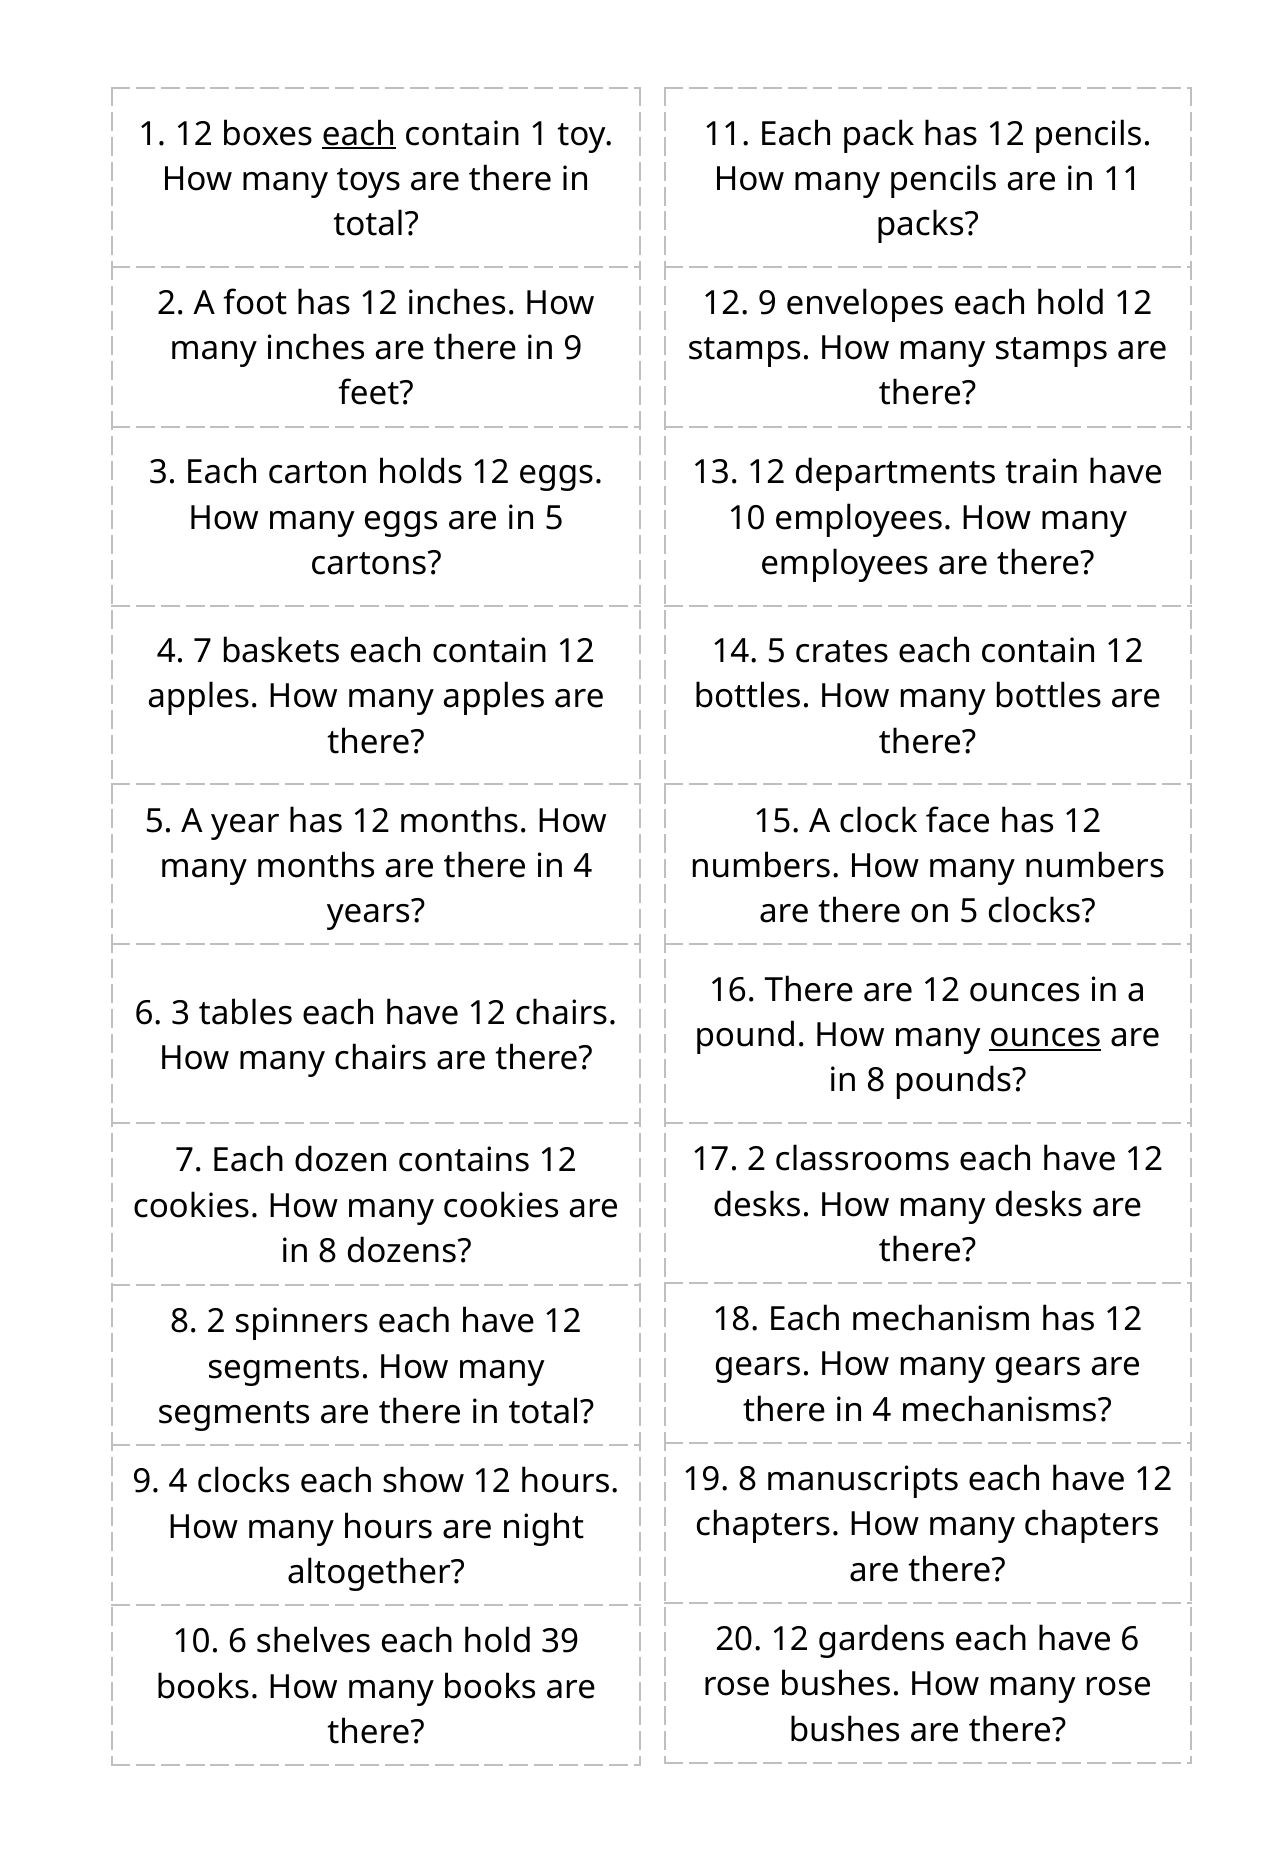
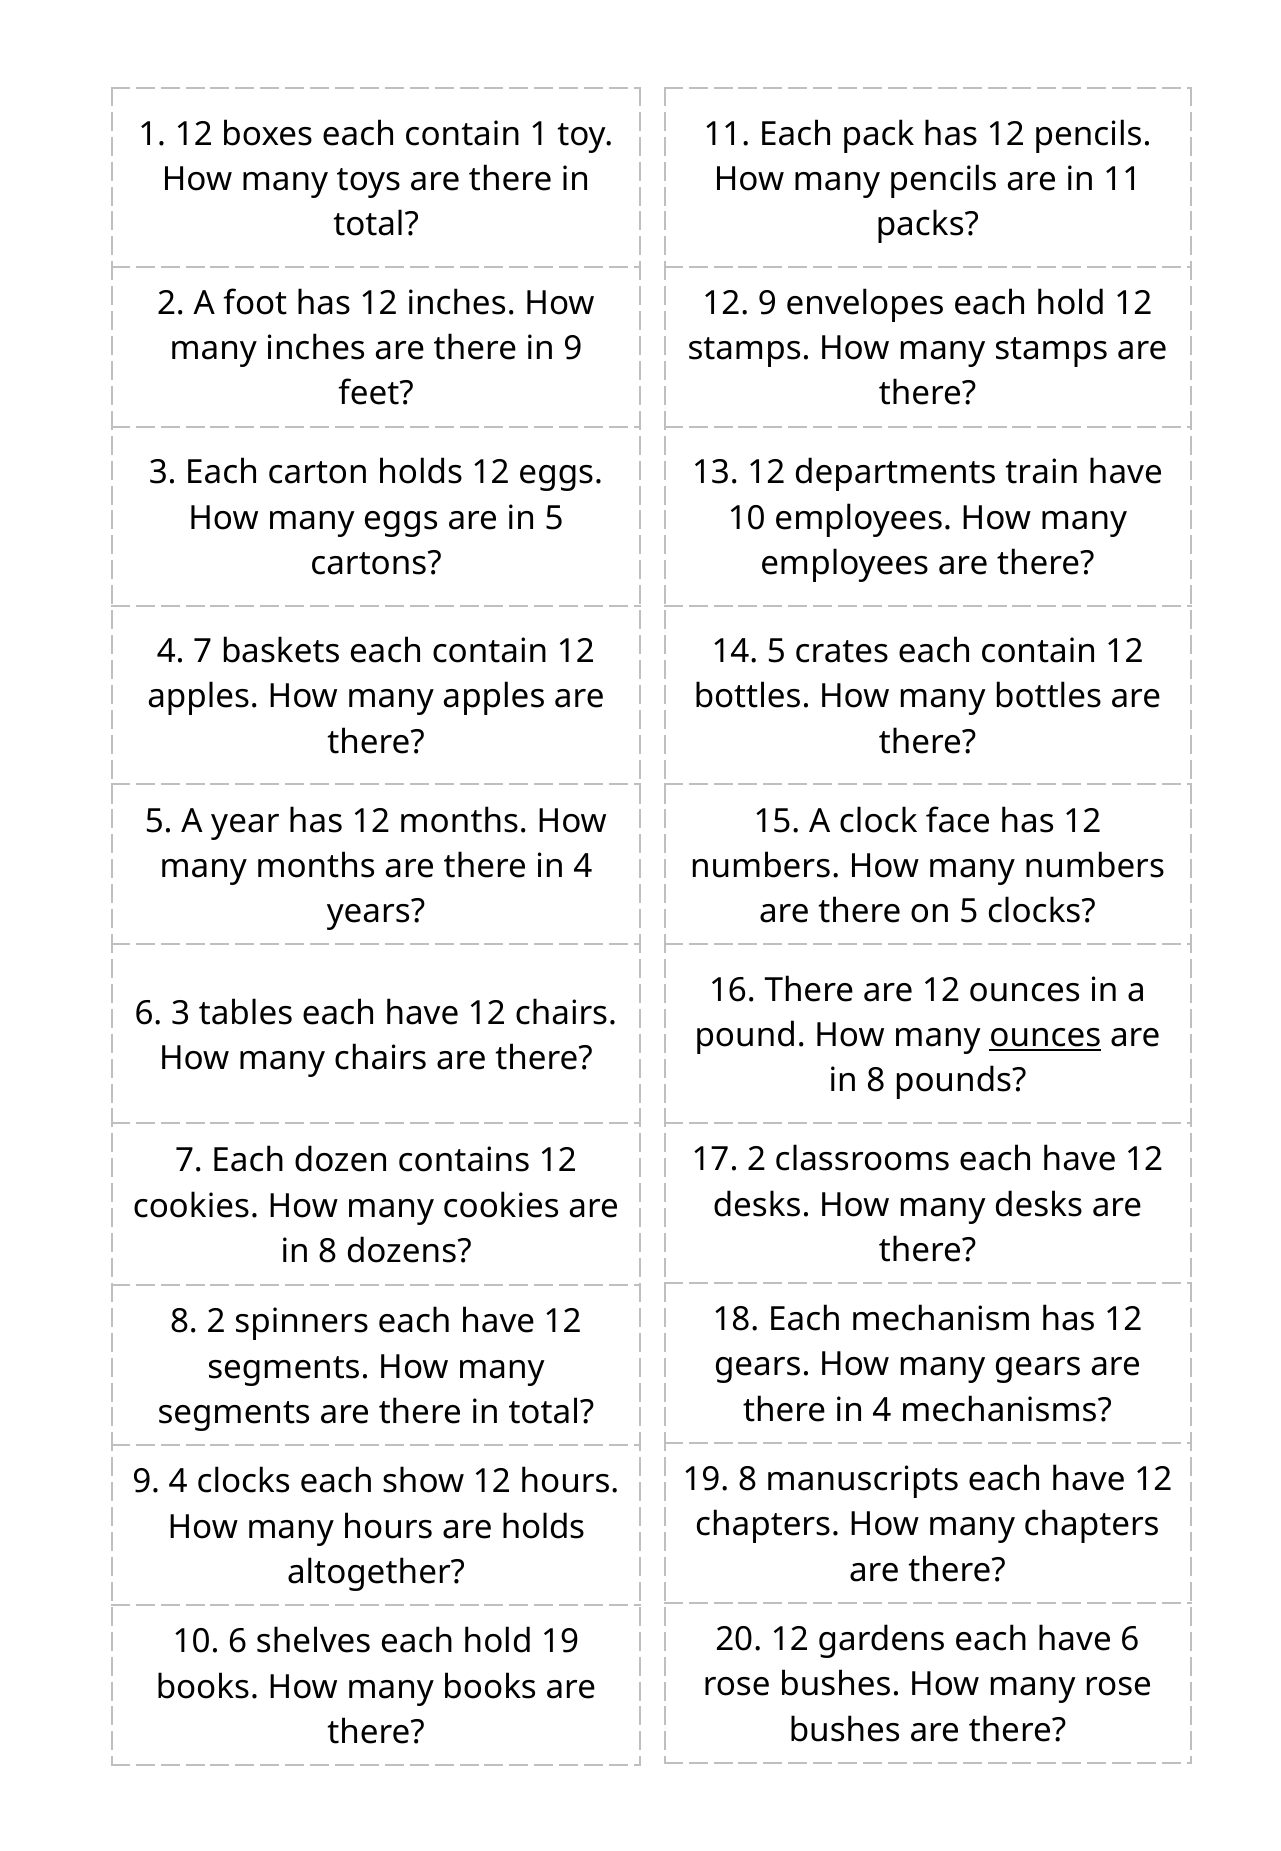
each at (359, 134) underline: present -> none
are night: night -> holds
hold 39: 39 -> 19
